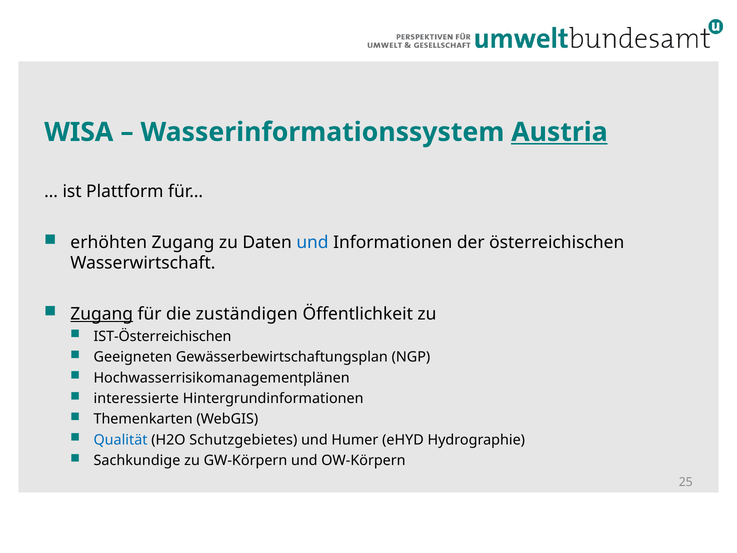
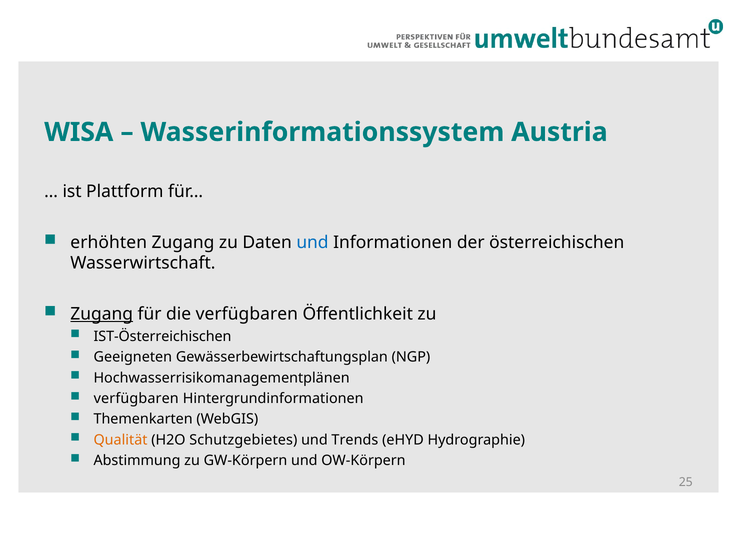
Austria underline: present -> none
die zuständigen: zuständigen -> verfügbaren
interessierte at (136, 398): interessierte -> verfügbaren
Qualität colour: blue -> orange
Humer: Humer -> Trends
Sachkundige: Sachkundige -> Abstimmung
